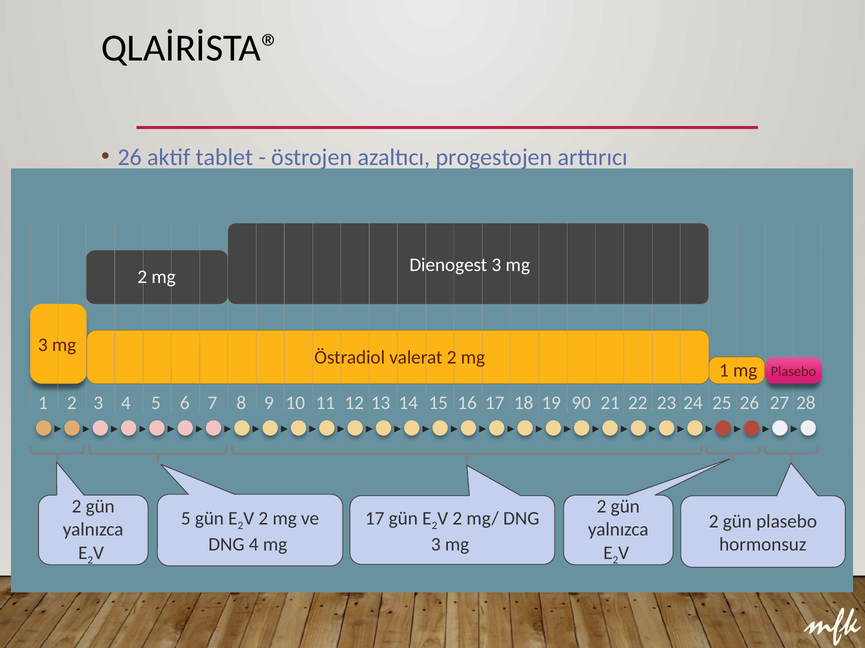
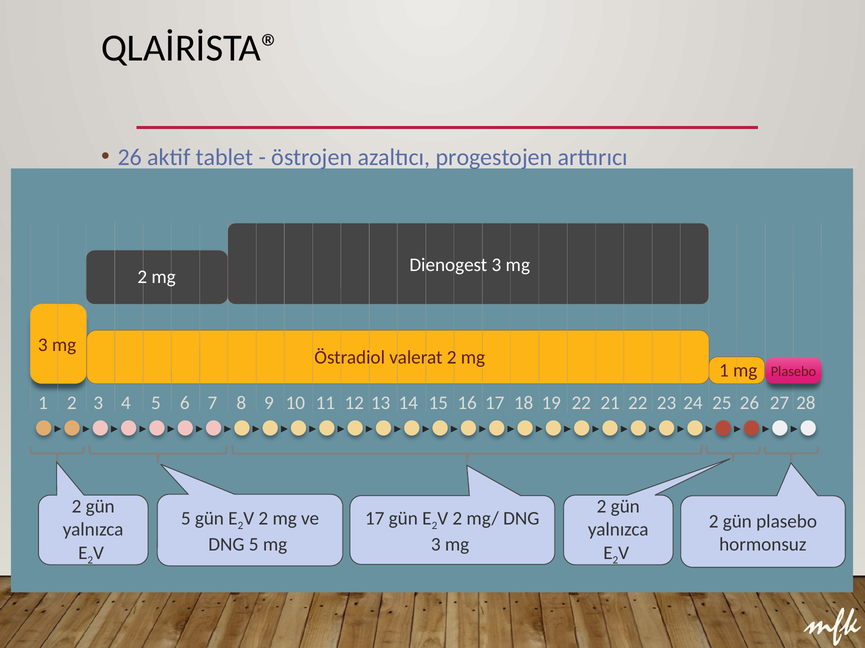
19 90: 90 -> 22
DNG 4: 4 -> 5
